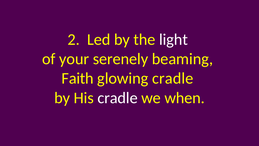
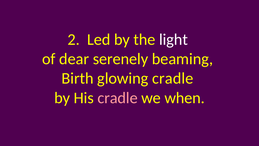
your: your -> dear
Faith: Faith -> Birth
cradle at (118, 98) colour: white -> pink
